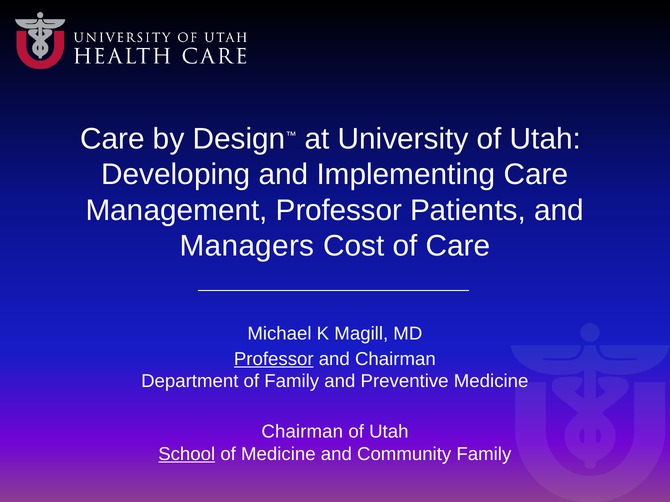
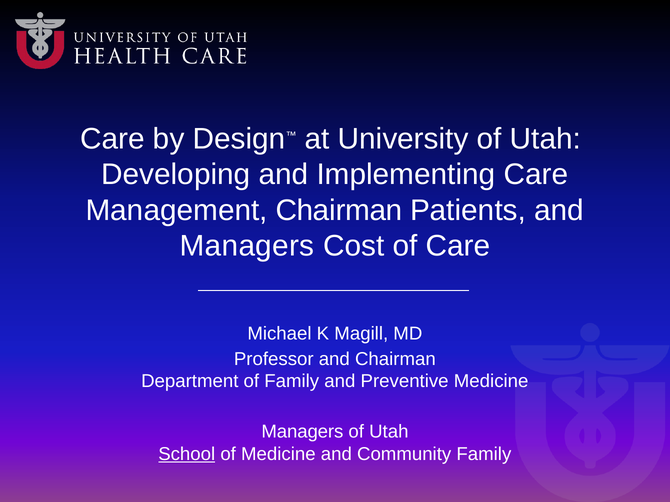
Management Professor: Professor -> Chairman
Professor at (274, 359) underline: present -> none
Chairman at (302, 432): Chairman -> Managers
